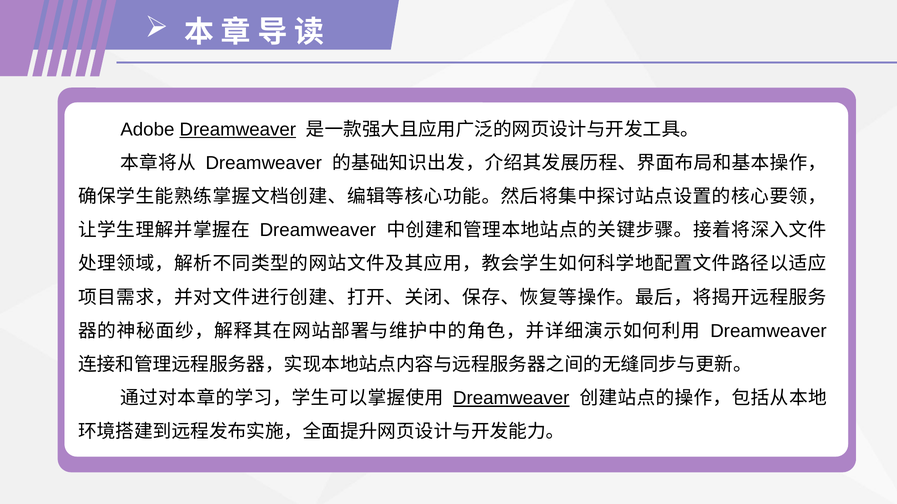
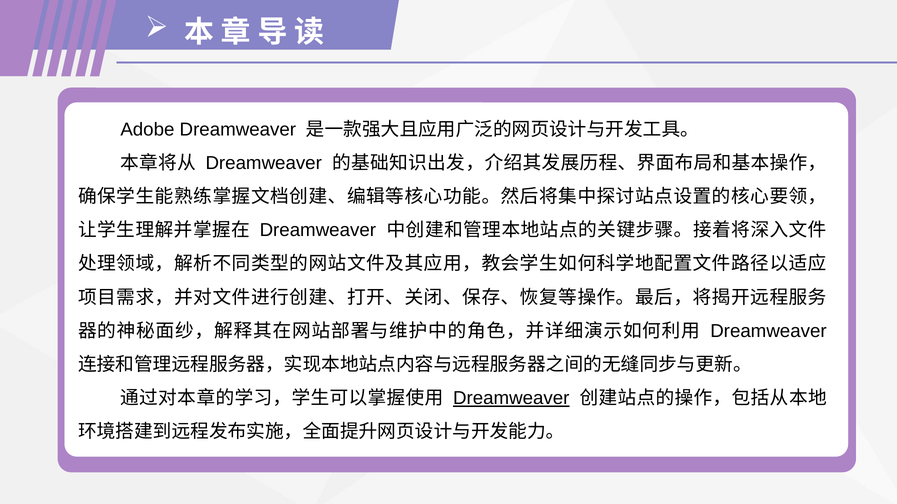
Dreamweaver at (238, 130) underline: present -> none
